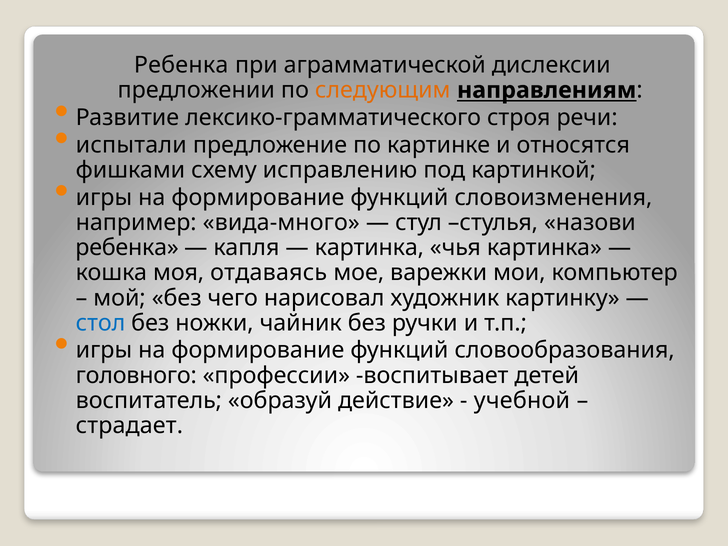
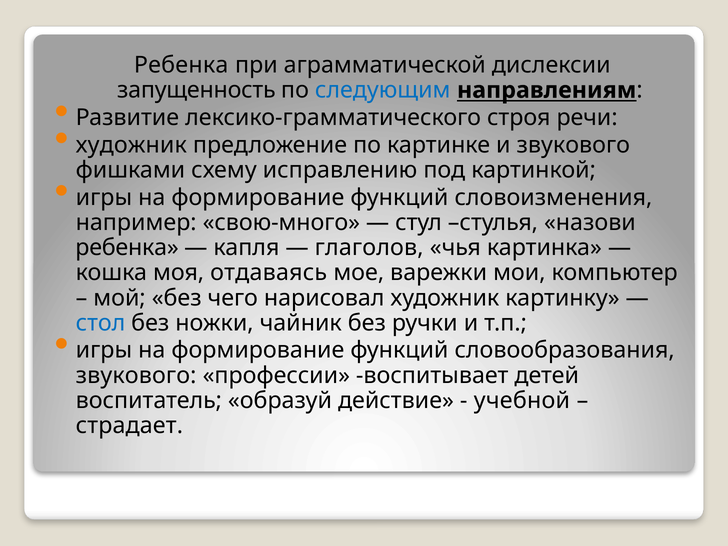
предложении: предложении -> запущенность
следующим colour: orange -> blue
испытали at (131, 145): испытали -> художник
и относятся: относятся -> звукового
вида-много: вида-много -> свою-много
картинка at (369, 248): картинка -> глаголов
головного at (136, 375): головного -> звукового
